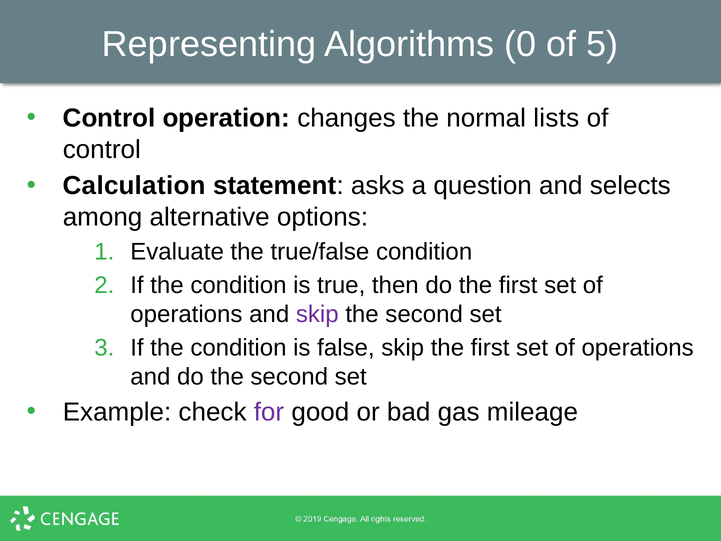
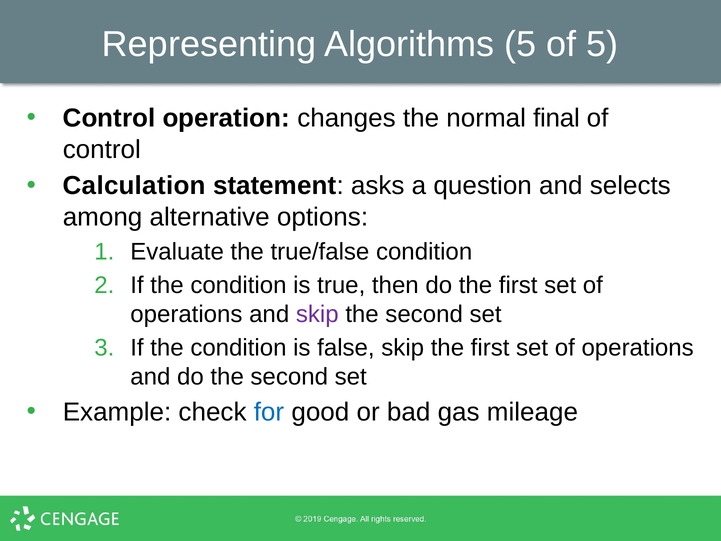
Algorithms 0: 0 -> 5
lists: lists -> final
for colour: purple -> blue
